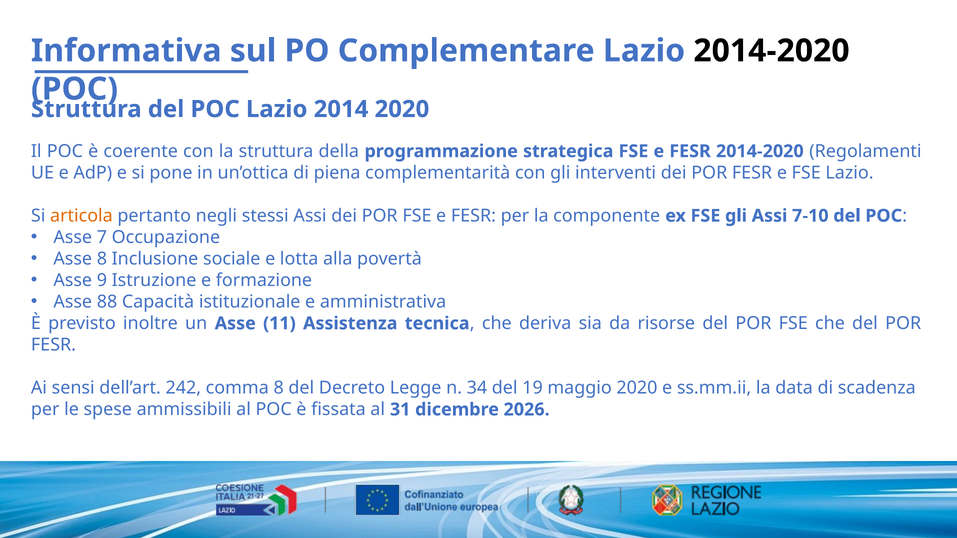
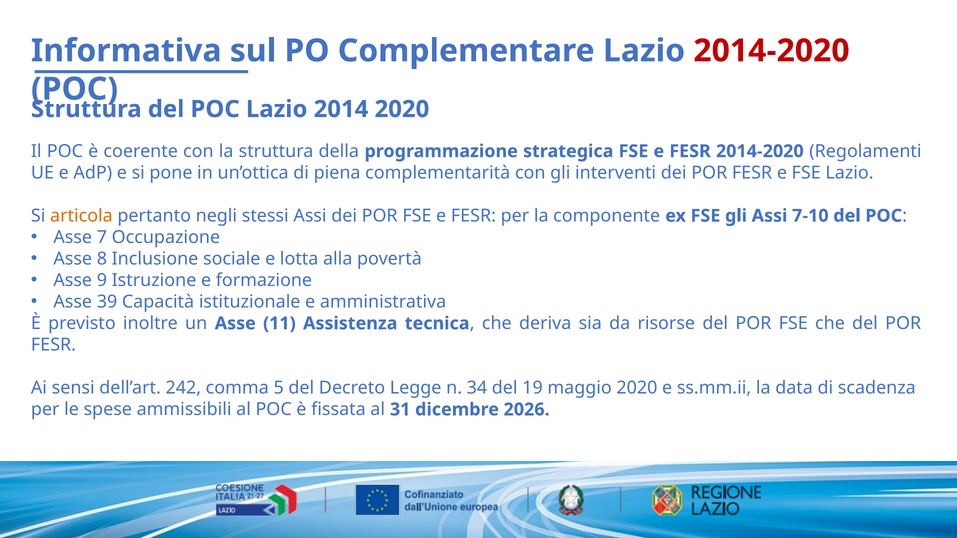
2014-2020 at (771, 51) colour: black -> red
88: 88 -> 39
comma 8: 8 -> 5
